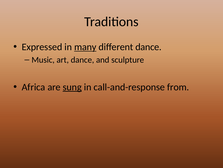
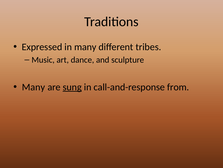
many at (85, 47) underline: present -> none
different dance: dance -> tribes
Africa at (33, 87): Africa -> Many
